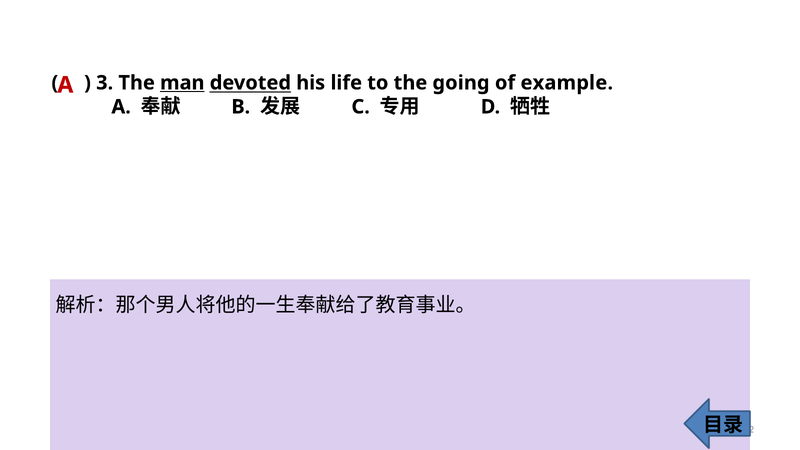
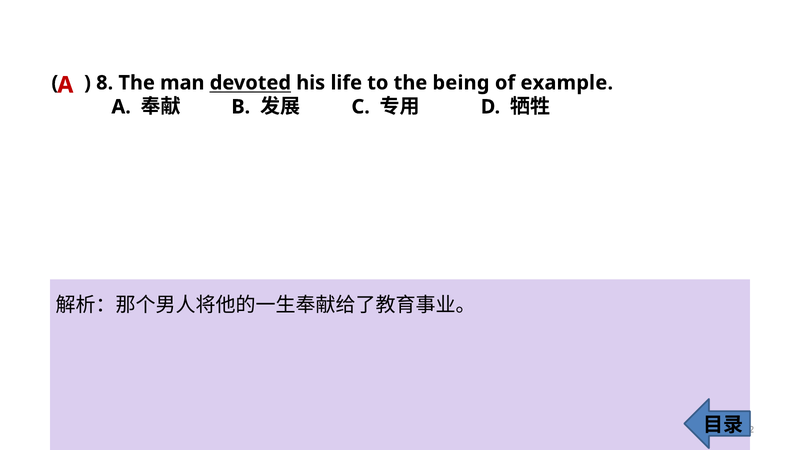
3: 3 -> 8
man underline: present -> none
going: going -> being
